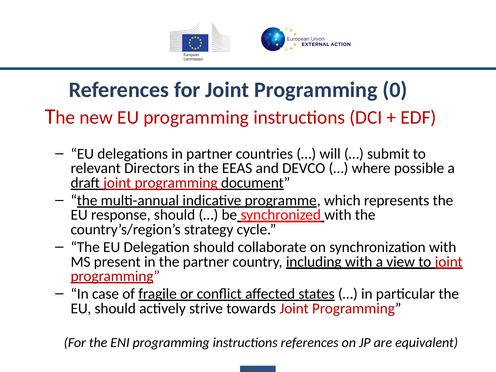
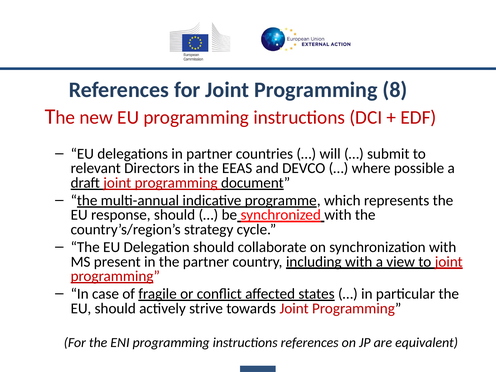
0: 0 -> 8
